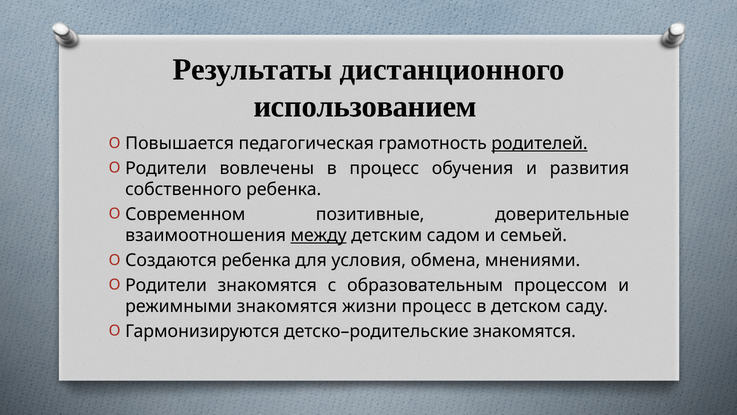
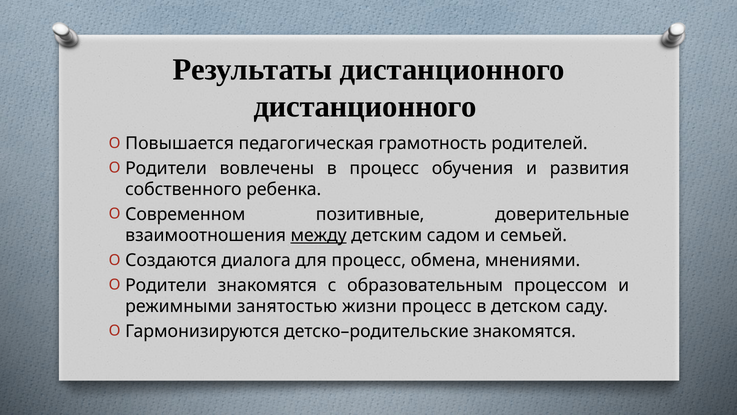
использованием at (365, 106): использованием -> дистанционного
родителей underline: present -> none
Создаются ребенка: ребенка -> диалога
для условия: условия -> процесс
режимными знакомятся: знакомятся -> занятостью
